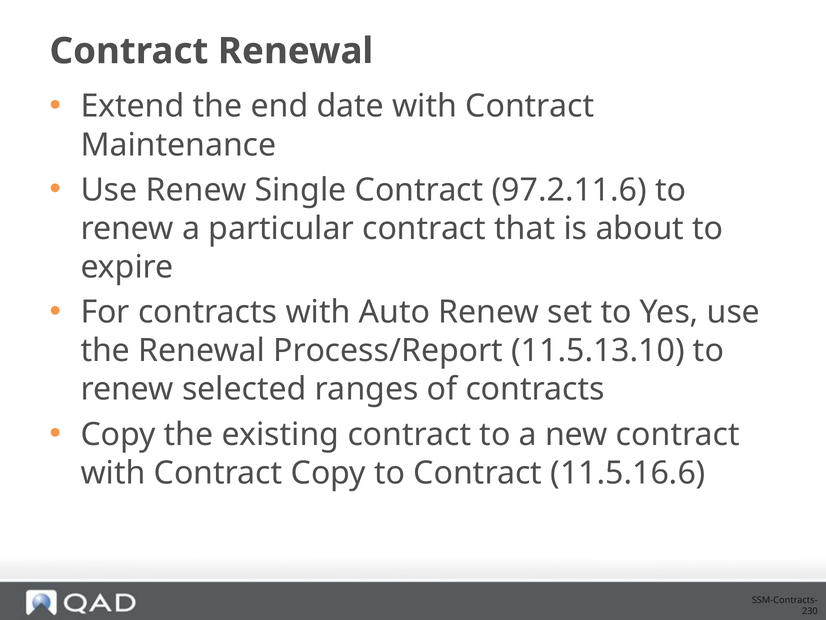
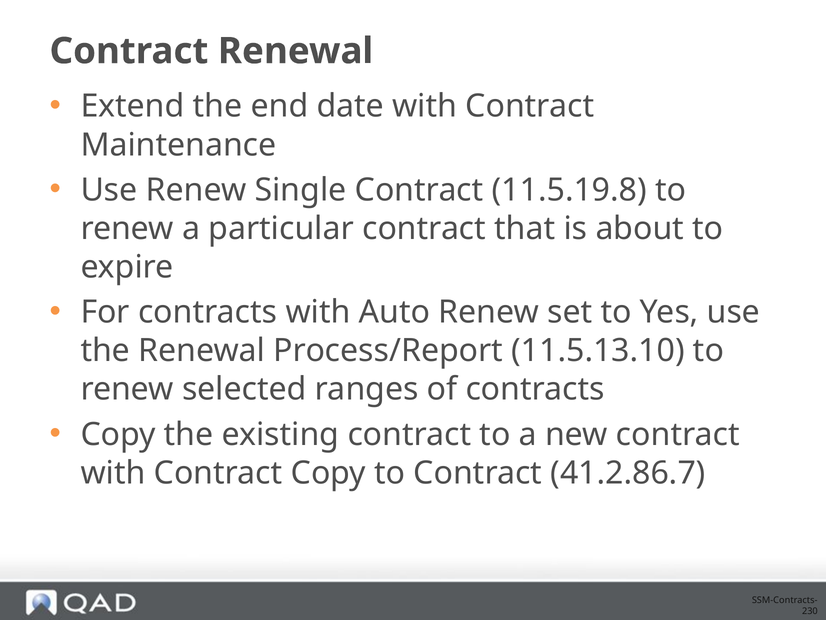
97.2.11.6: 97.2.11.6 -> 11.5.19.8
11.5.16.6: 11.5.16.6 -> 41.2.86.7
